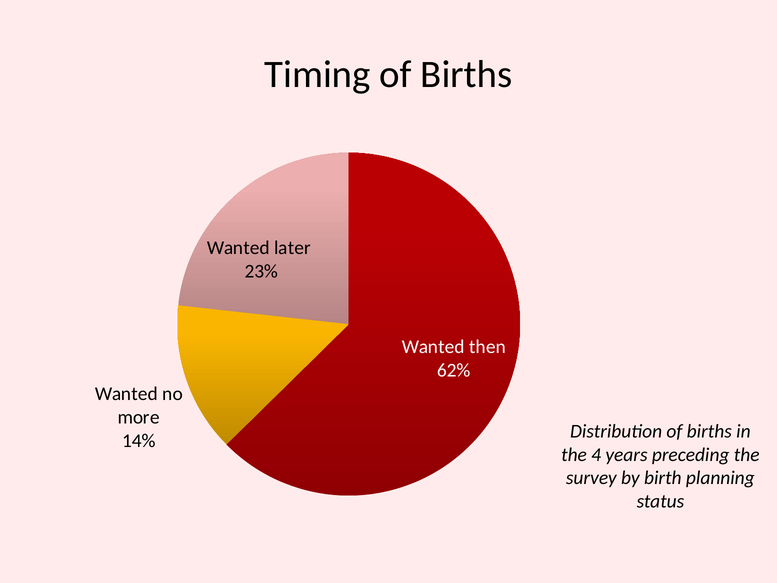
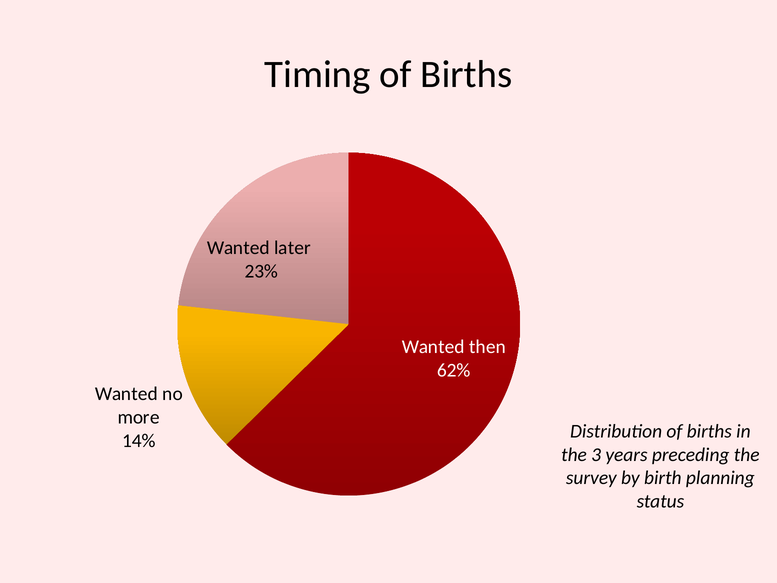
4: 4 -> 3
